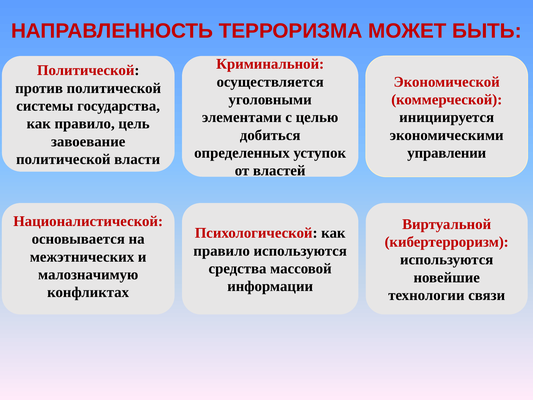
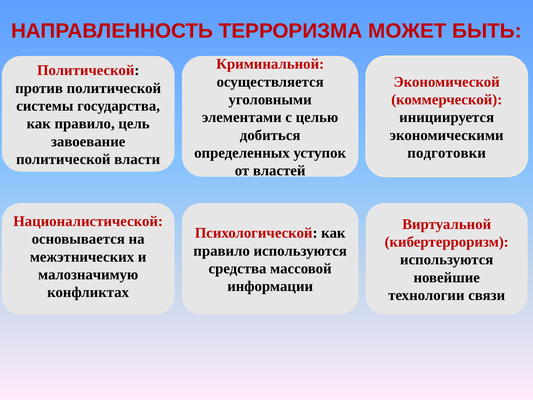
управлении: управлении -> подготовки
